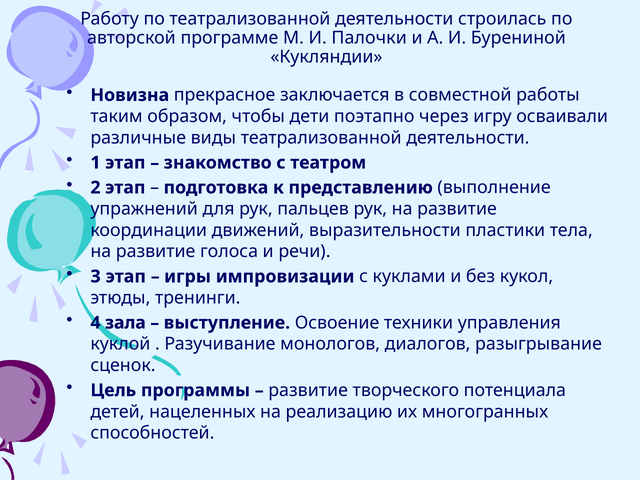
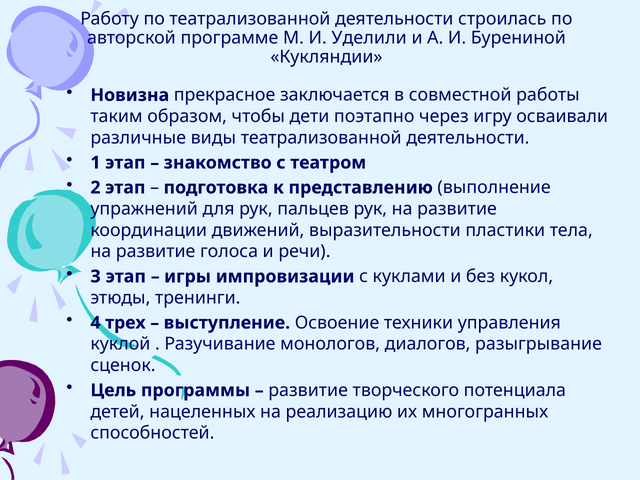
Палочки: Палочки -> Уделили
зала: зала -> трех
